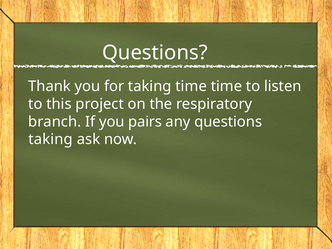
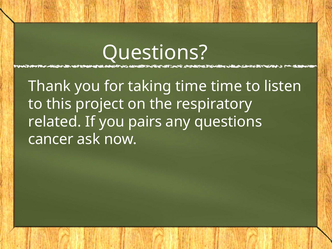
branch: branch -> related
taking at (51, 139): taking -> cancer
